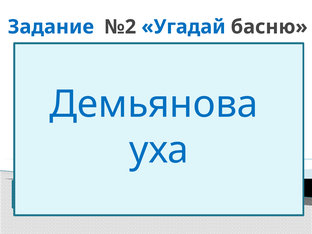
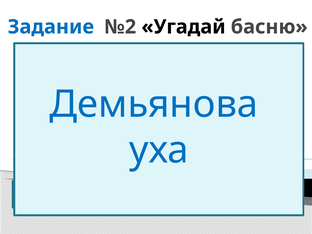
Угадай colour: blue -> black
